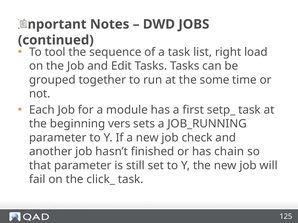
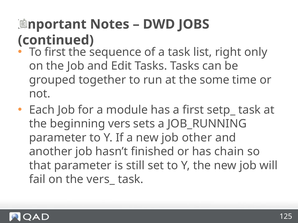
To tool: tool -> first
load: load -> only
check: check -> other
click_: click_ -> vers_
